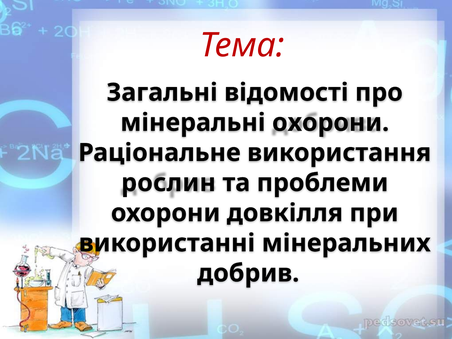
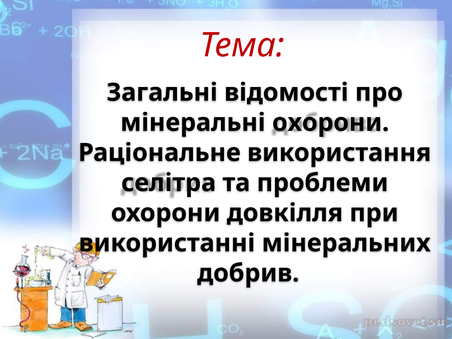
рослин: рослин -> селітра
